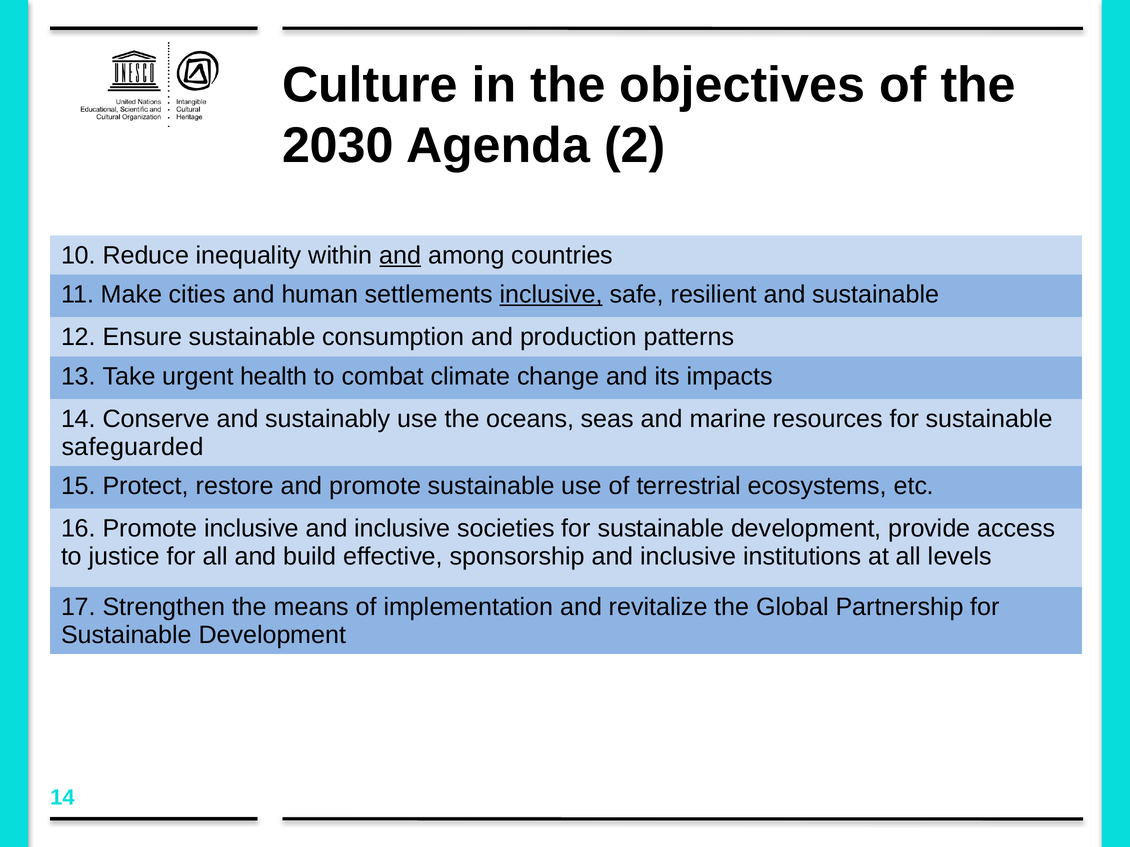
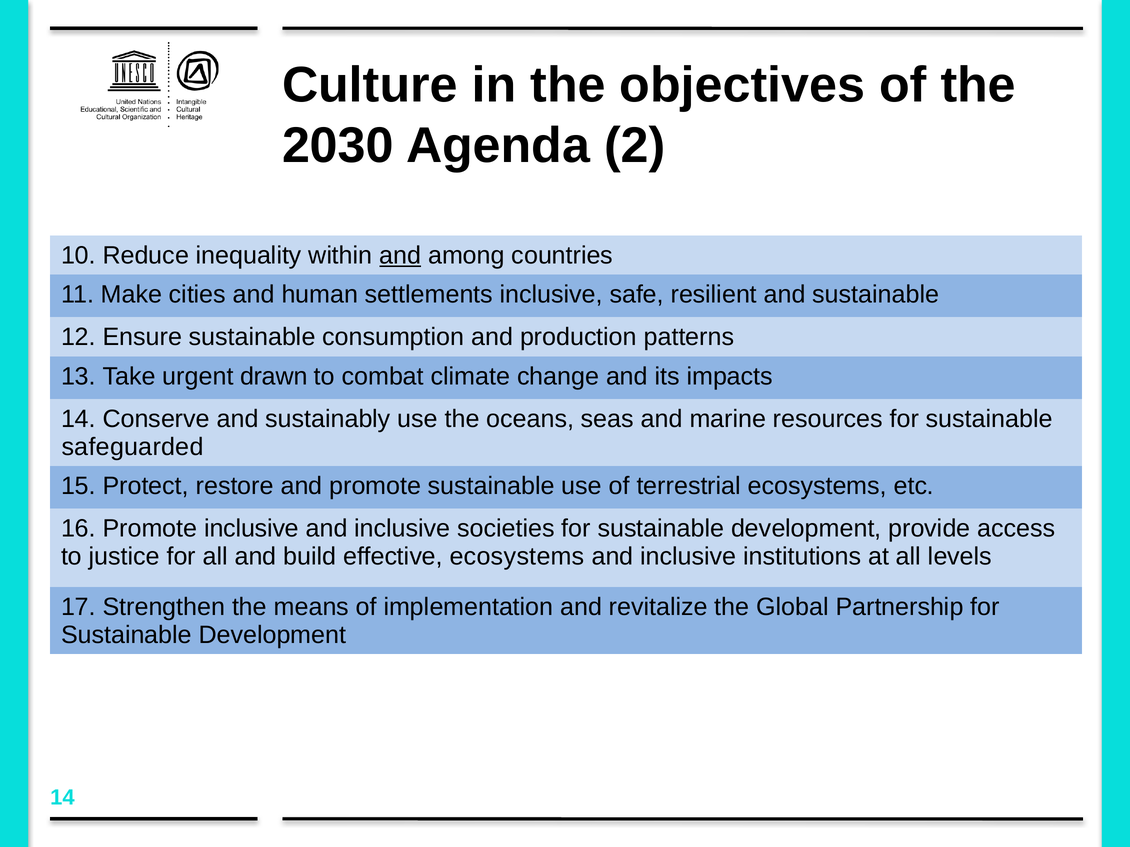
inclusive at (551, 295) underline: present -> none
health: health -> drawn
effective sponsorship: sponsorship -> ecosystems
